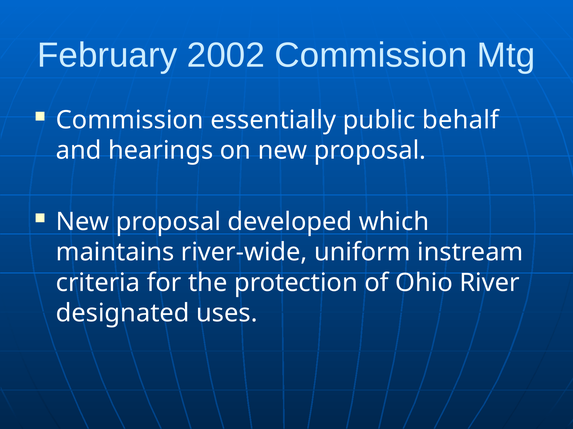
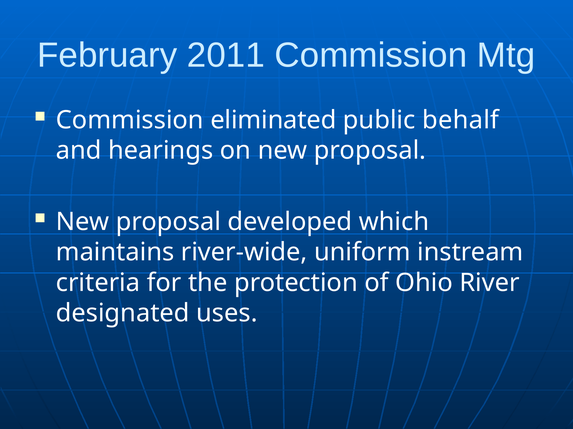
2002: 2002 -> 2011
essentially: essentially -> eliminated
